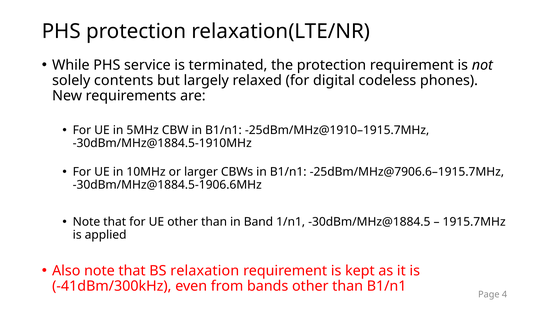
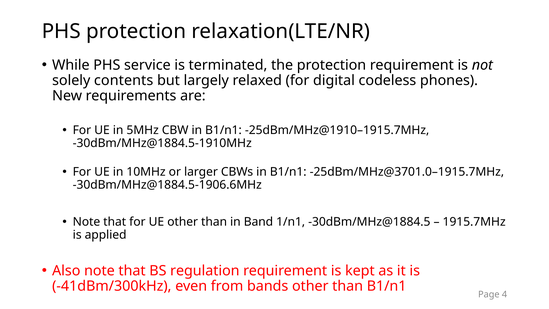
-25dBm/MHz@7906.6–1915.7MHz: -25dBm/MHz@7906.6–1915.7MHz -> -25dBm/MHz@3701.0–1915.7MHz
relaxation: relaxation -> regulation
